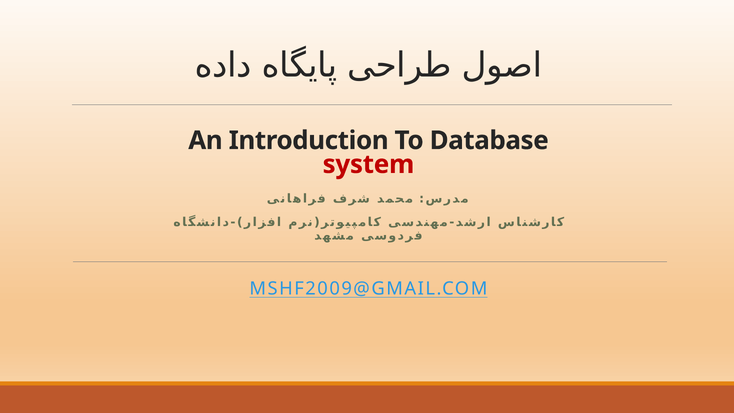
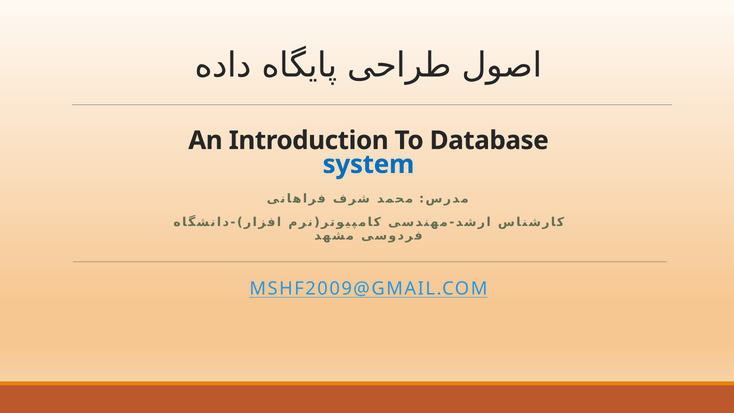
system colour: red -> blue
